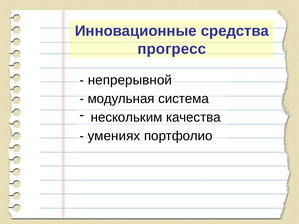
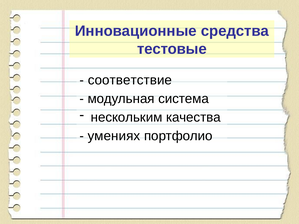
прогресс: прогресс -> тестовые
непрерывной: непрерывной -> соответствие
